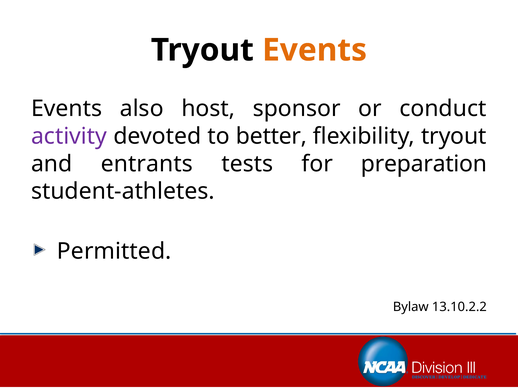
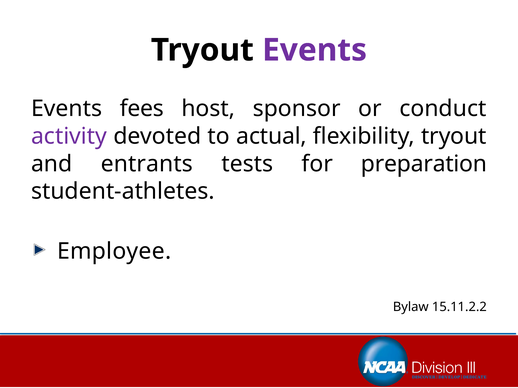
Events at (315, 50) colour: orange -> purple
also: also -> fees
better: better -> actual
Permitted: Permitted -> Employee
13.10.2.2: 13.10.2.2 -> 15.11.2.2
